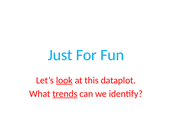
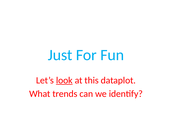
trends underline: present -> none
